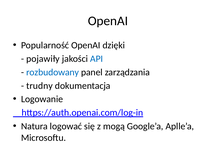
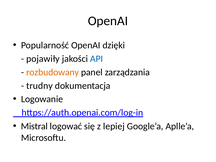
rozbudowany colour: blue -> orange
Natura: Natura -> Mistral
mogą: mogą -> lepiej
